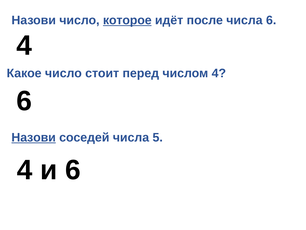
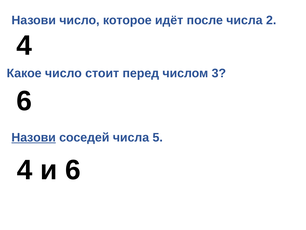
которое underline: present -> none
числа 6: 6 -> 2
числом 4: 4 -> 3
